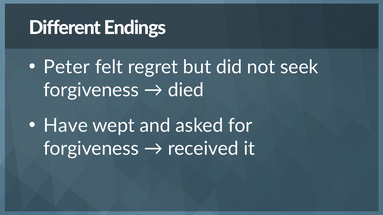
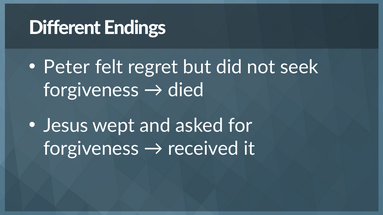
Have: Have -> Jesus
